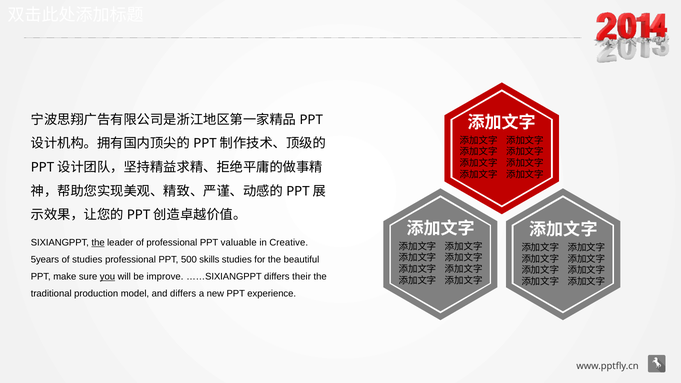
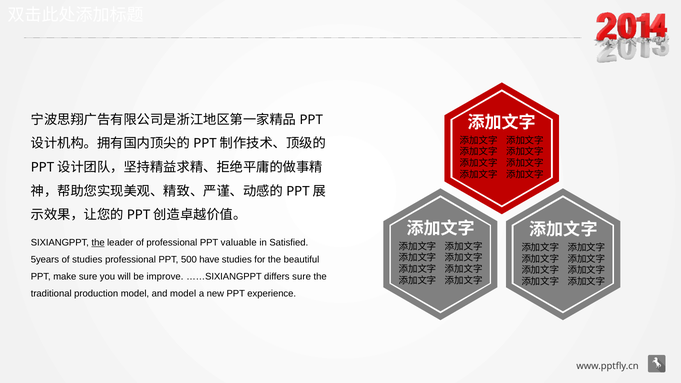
Creative: Creative -> Satisfied
skills: skills -> have
you underline: present -> none
differs their: their -> sure
and differs: differs -> model
